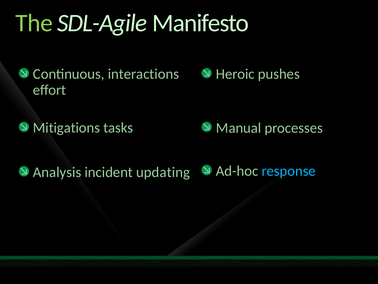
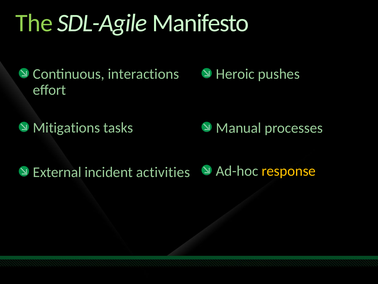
response colour: light blue -> yellow
Analysis: Analysis -> External
updating: updating -> activities
